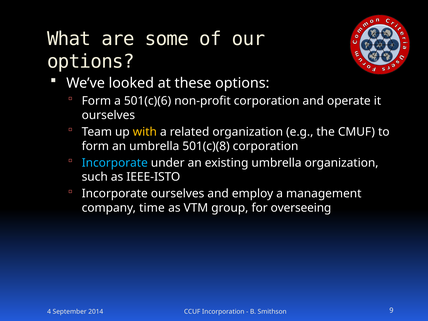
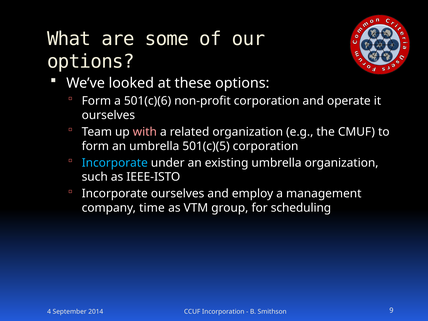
with colour: yellow -> pink
501(c)(8: 501(c)(8 -> 501(c)(5
overseeing: overseeing -> scheduling
